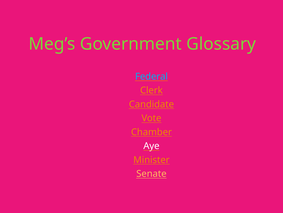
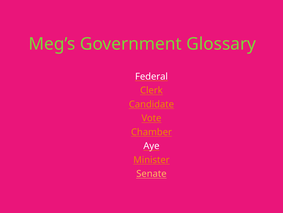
Federal colour: light blue -> white
